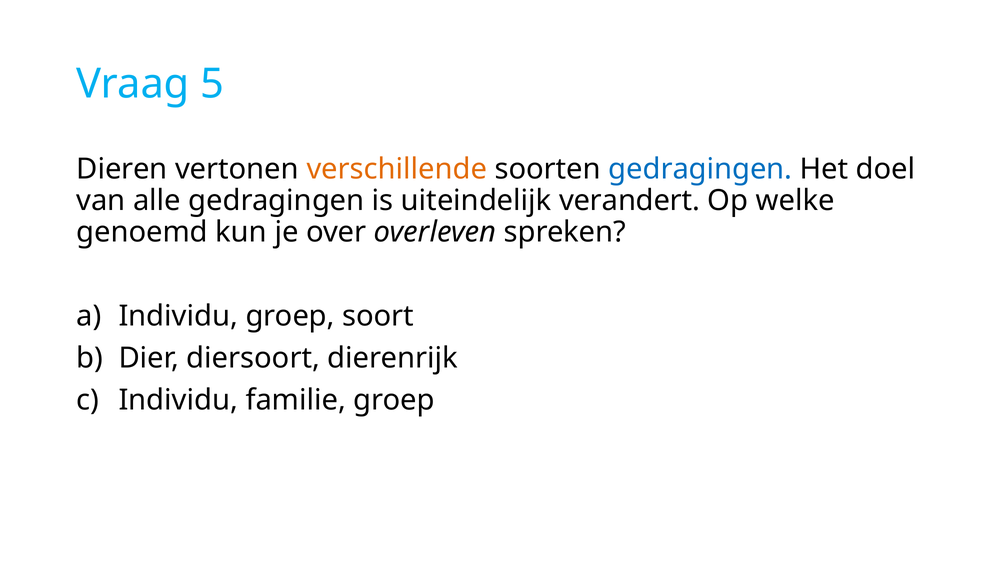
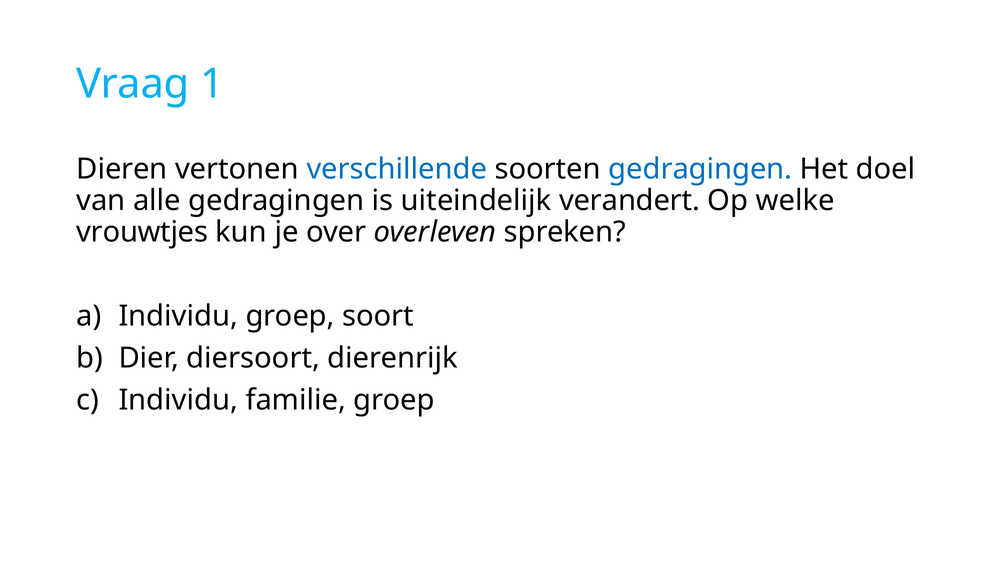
5: 5 -> 1
verschillende colour: orange -> blue
genoemd: genoemd -> vrouwtjes
